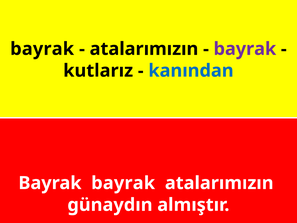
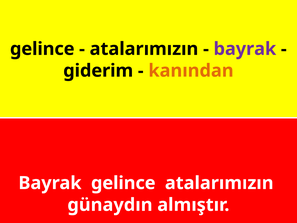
bayrak at (42, 49): bayrak -> gelince
kutlarız: kutlarız -> giderim
kanından colour: blue -> orange
Bayrak bayrak: bayrak -> gelince
